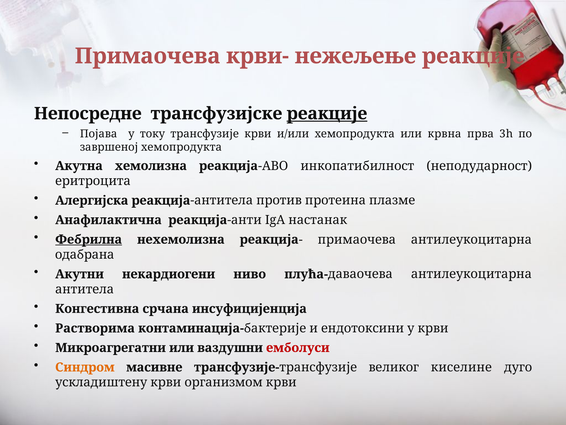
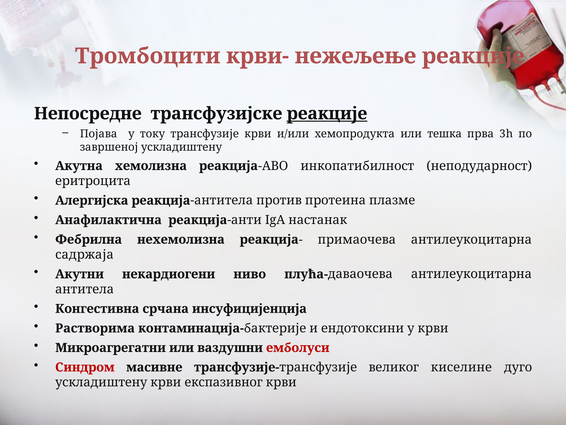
Примаочева at (148, 56): Примаочева -> Тромбоцити
крвна: крвна -> тешка
завршеној хемопродукта: хемопродукта -> ускладиштену
Фебрилна underline: present -> none
одабрана: одабрана -> садржаја
Синдром colour: orange -> red
организмом: организмом -> експазивног
